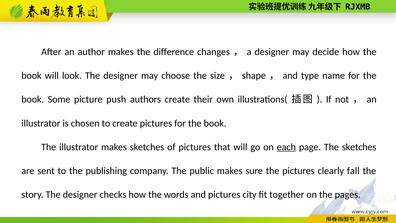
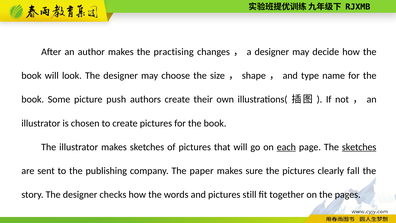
difference: difference -> practising
sketches at (359, 147) underline: none -> present
public: public -> paper
city: city -> still
